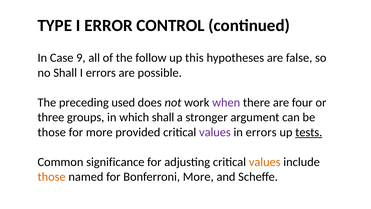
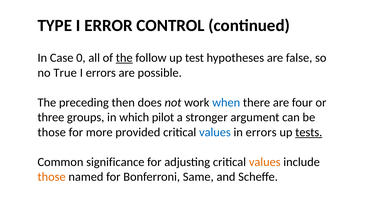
9: 9 -> 0
the at (124, 58) underline: none -> present
this: this -> test
no Shall: Shall -> True
used: used -> then
when colour: purple -> blue
which shall: shall -> pilot
values at (215, 132) colour: purple -> blue
Bonferroni More: More -> Same
